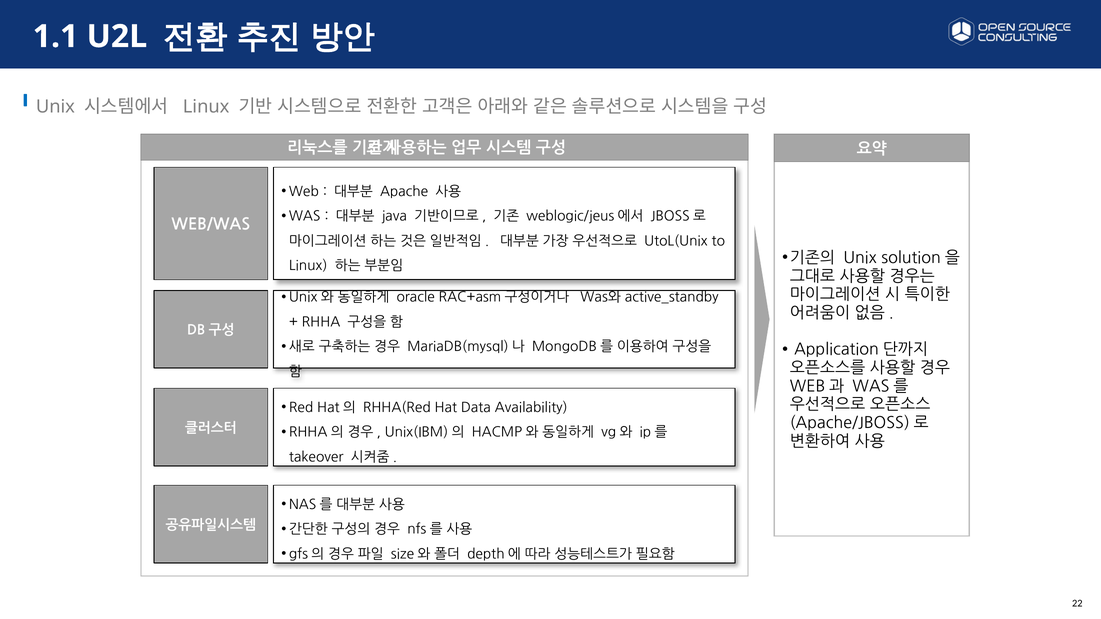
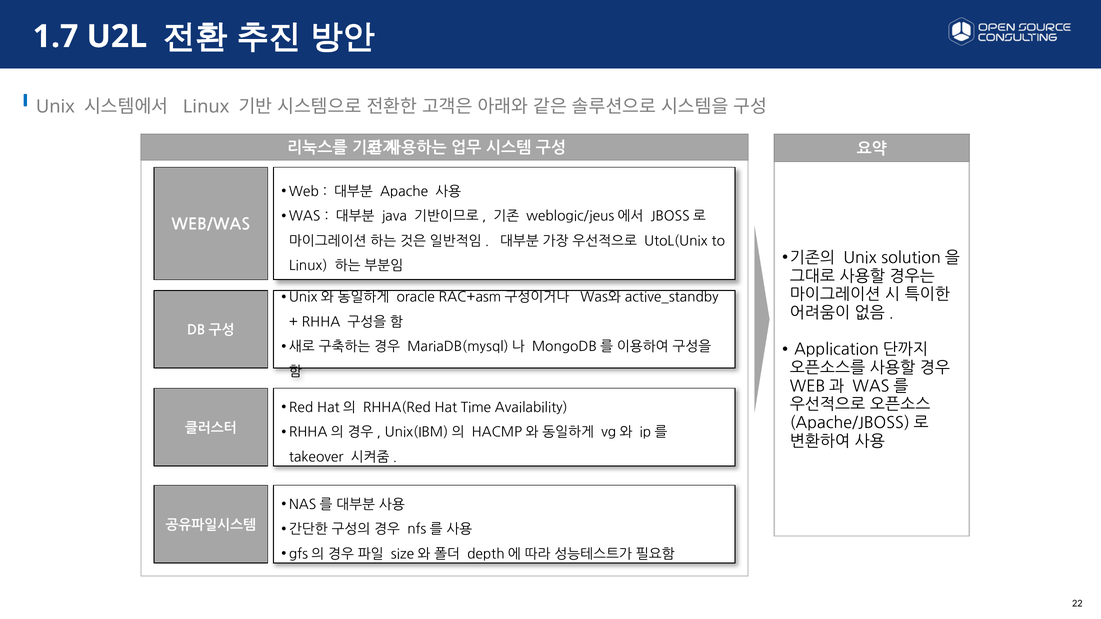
1.1: 1.1 -> 1.7
Data: Data -> Time
